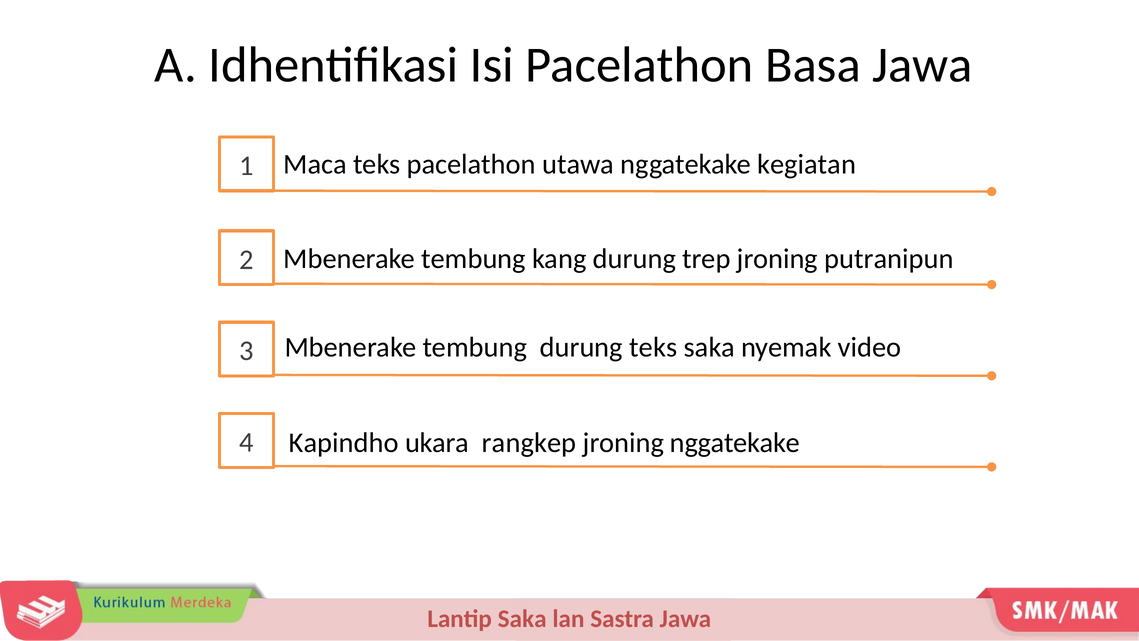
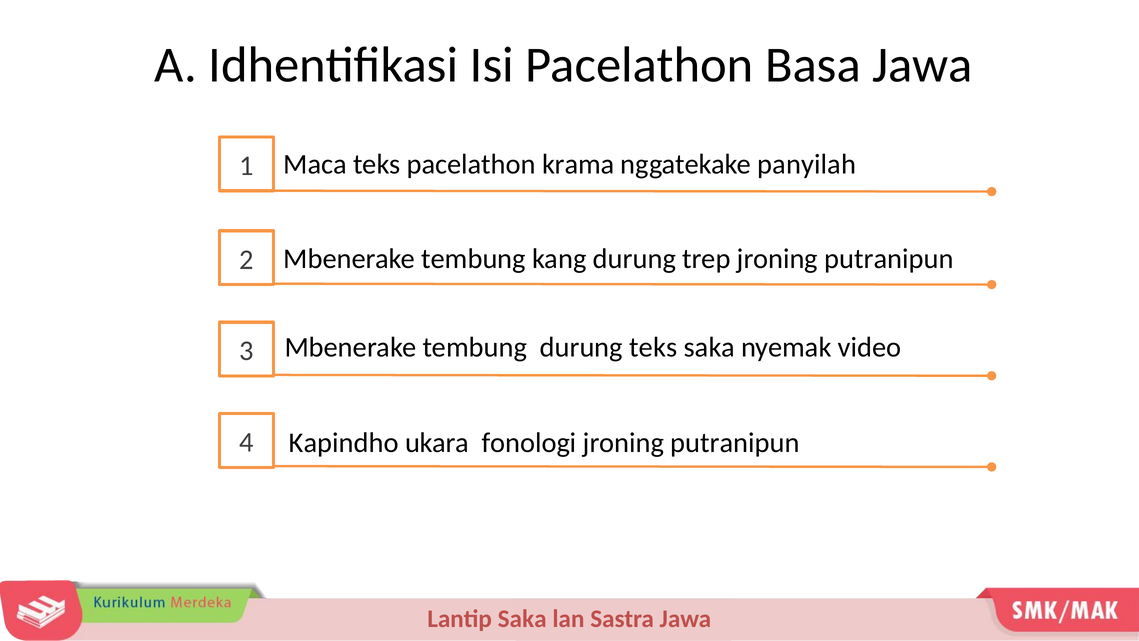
utawa: utawa -> krama
kegiatan: kegiatan -> panyilah
rangkep: rangkep -> fonologi
nggatekake at (735, 443): nggatekake -> putranipun
